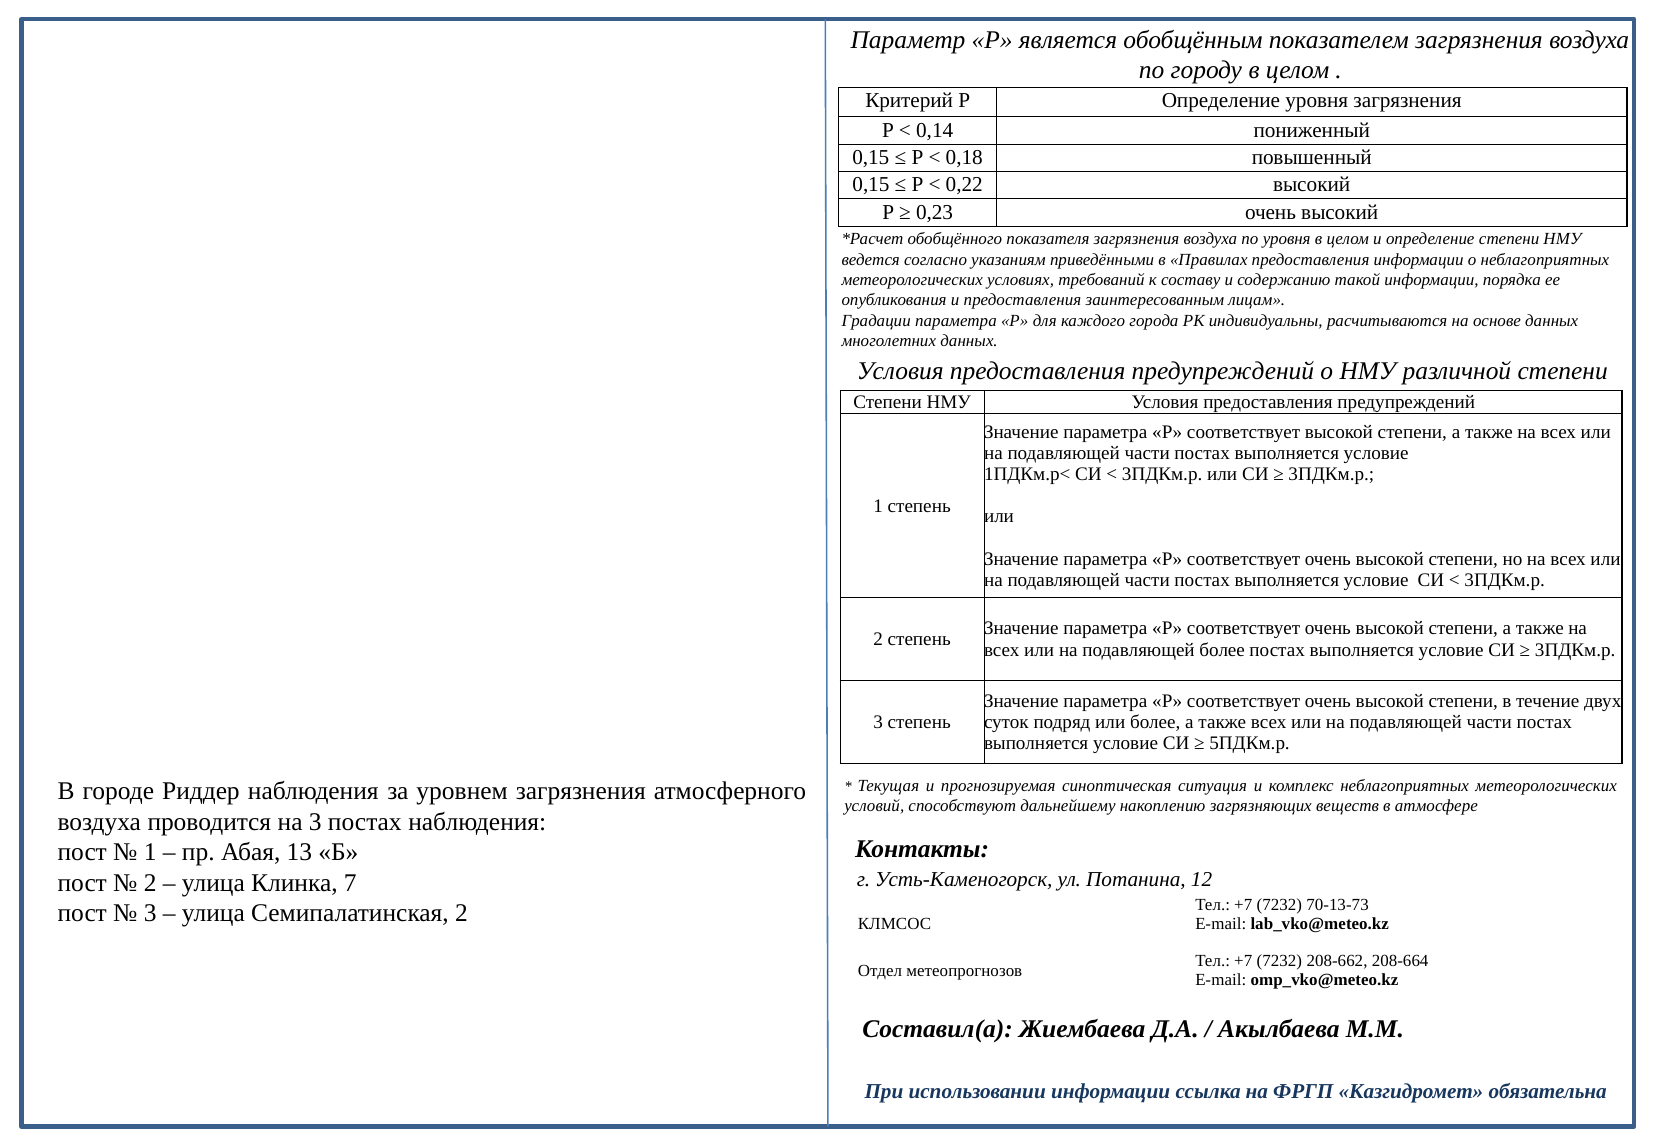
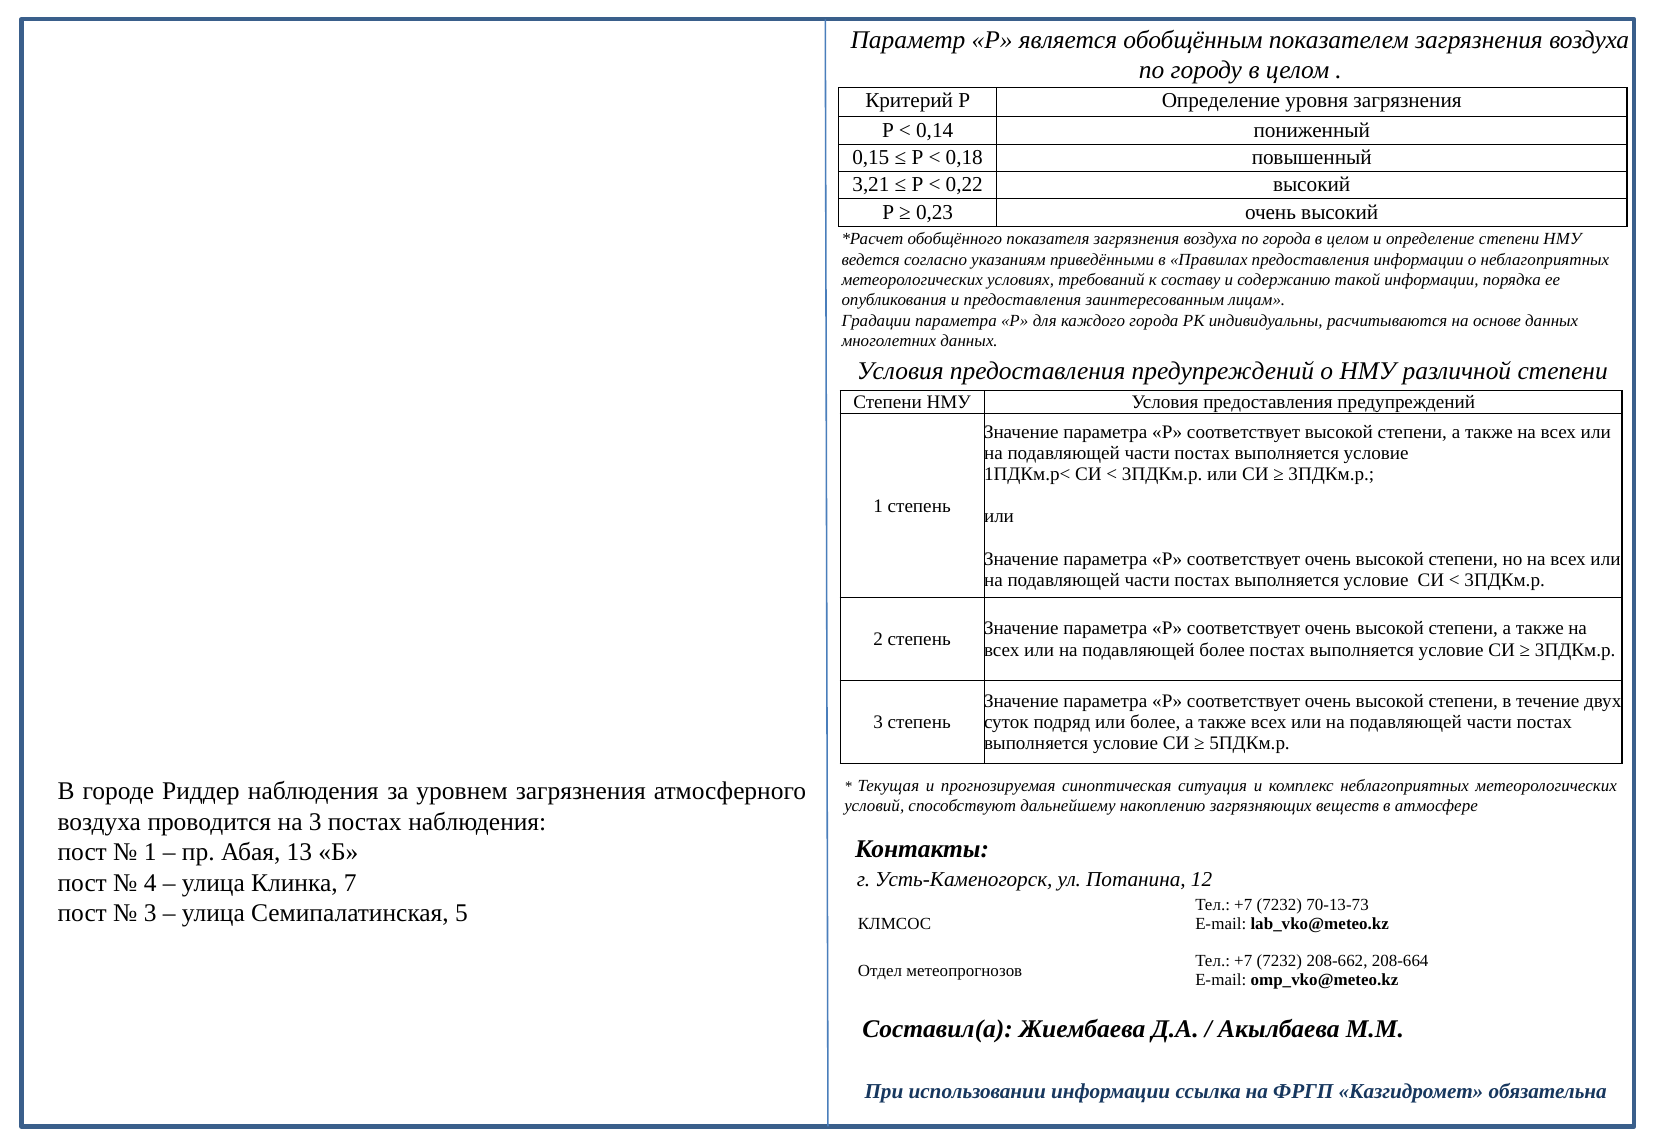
0,15 at (871, 185): 0,15 -> 3,21
по уровня: уровня -> города
2 at (150, 883): 2 -> 4
Семипалатинская 2: 2 -> 5
